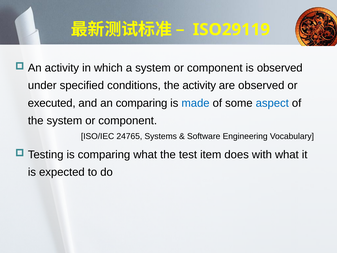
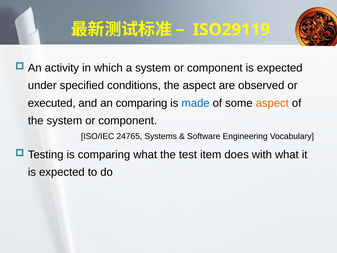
component is observed: observed -> expected
the activity: activity -> aspect
aspect at (272, 103) colour: blue -> orange
